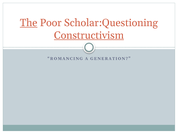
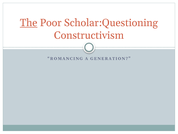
Constructivism underline: present -> none
